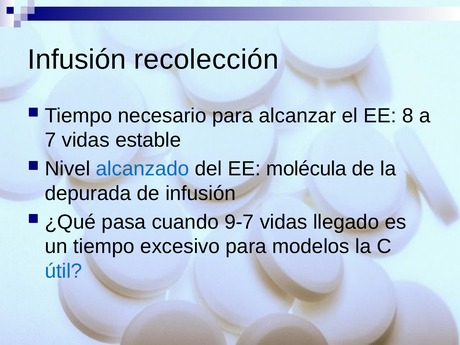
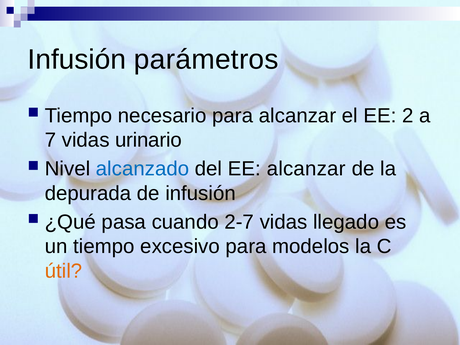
recolección: recolección -> parámetros
8: 8 -> 2
estable: estable -> urinario
EE molécula: molécula -> alcanzar
9-7: 9-7 -> 2-7
útil colour: blue -> orange
